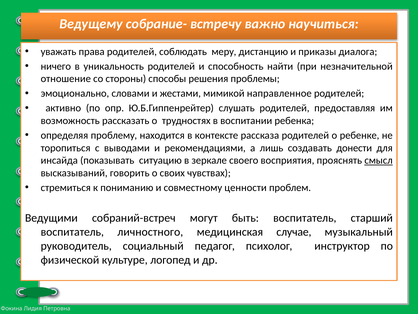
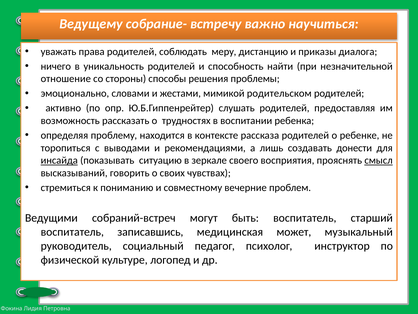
направленное: направленное -> родительском
инсайда underline: none -> present
ценности: ценности -> вечерние
личностного: личностного -> записавшись
случае: случае -> может
